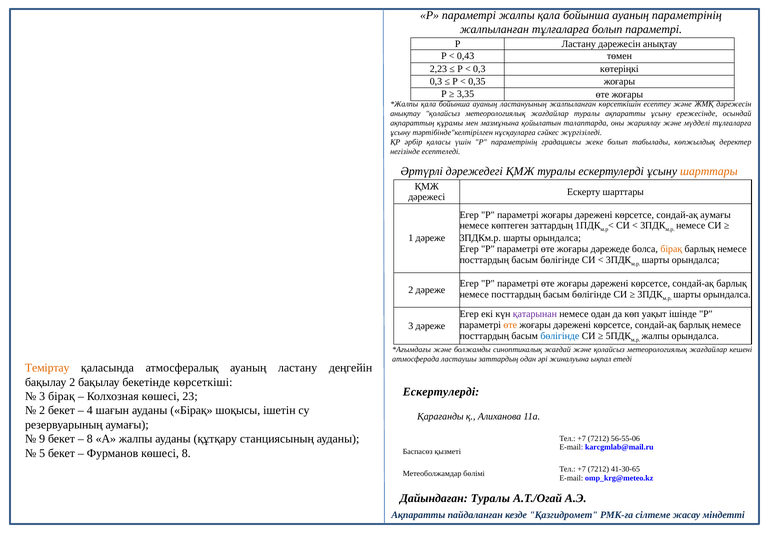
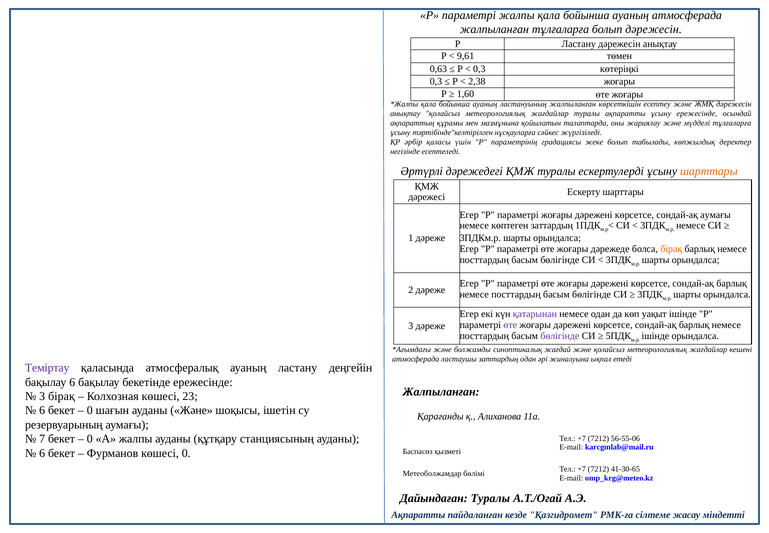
ауаның параметрінің: параметрінің -> атмосферада
болып параметрі: параметрі -> дәрежесін
0,43: 0,43 -> 9,61
2,23: 2,23 -> 0,63
0,35: 0,35 -> 2,38
3,35: 3,35 -> 1,60
өте at (510, 325) colour: orange -> purple
бөлігінде at (560, 335) colour: blue -> purple
жалпы at (655, 335): жалпы -> ішінде
Теміртау colour: orange -> purple
бақылау 2: 2 -> 6
бекетінде көрсеткіші: көрсеткіші -> ережесінде
Ескертулерді at (441, 391): Ескертулерді -> Жалпыланған
2 at (42, 410): 2 -> 6
4 at (90, 410): 4 -> 0
ауданы Бірақ: Бірақ -> Және
9: 9 -> 7
8 at (90, 438): 8 -> 0
5 at (42, 453): 5 -> 6
көшесі 8: 8 -> 0
